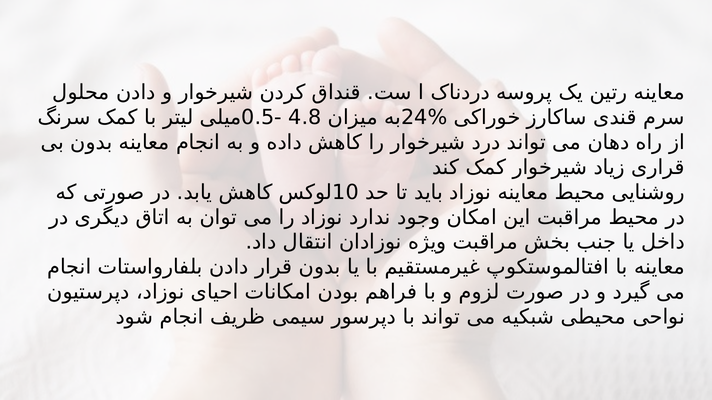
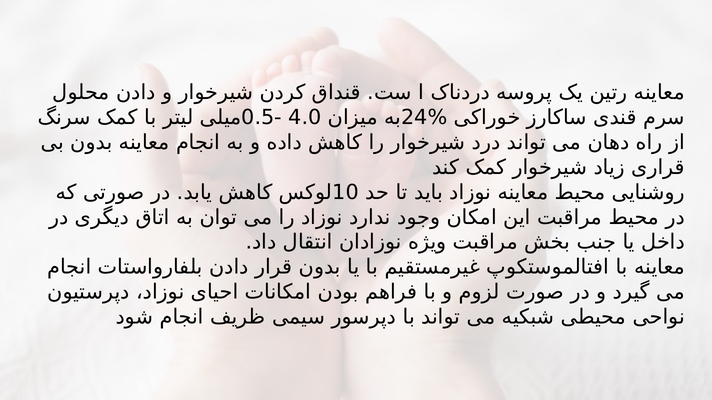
4.8: 4.8 -> 4.0
